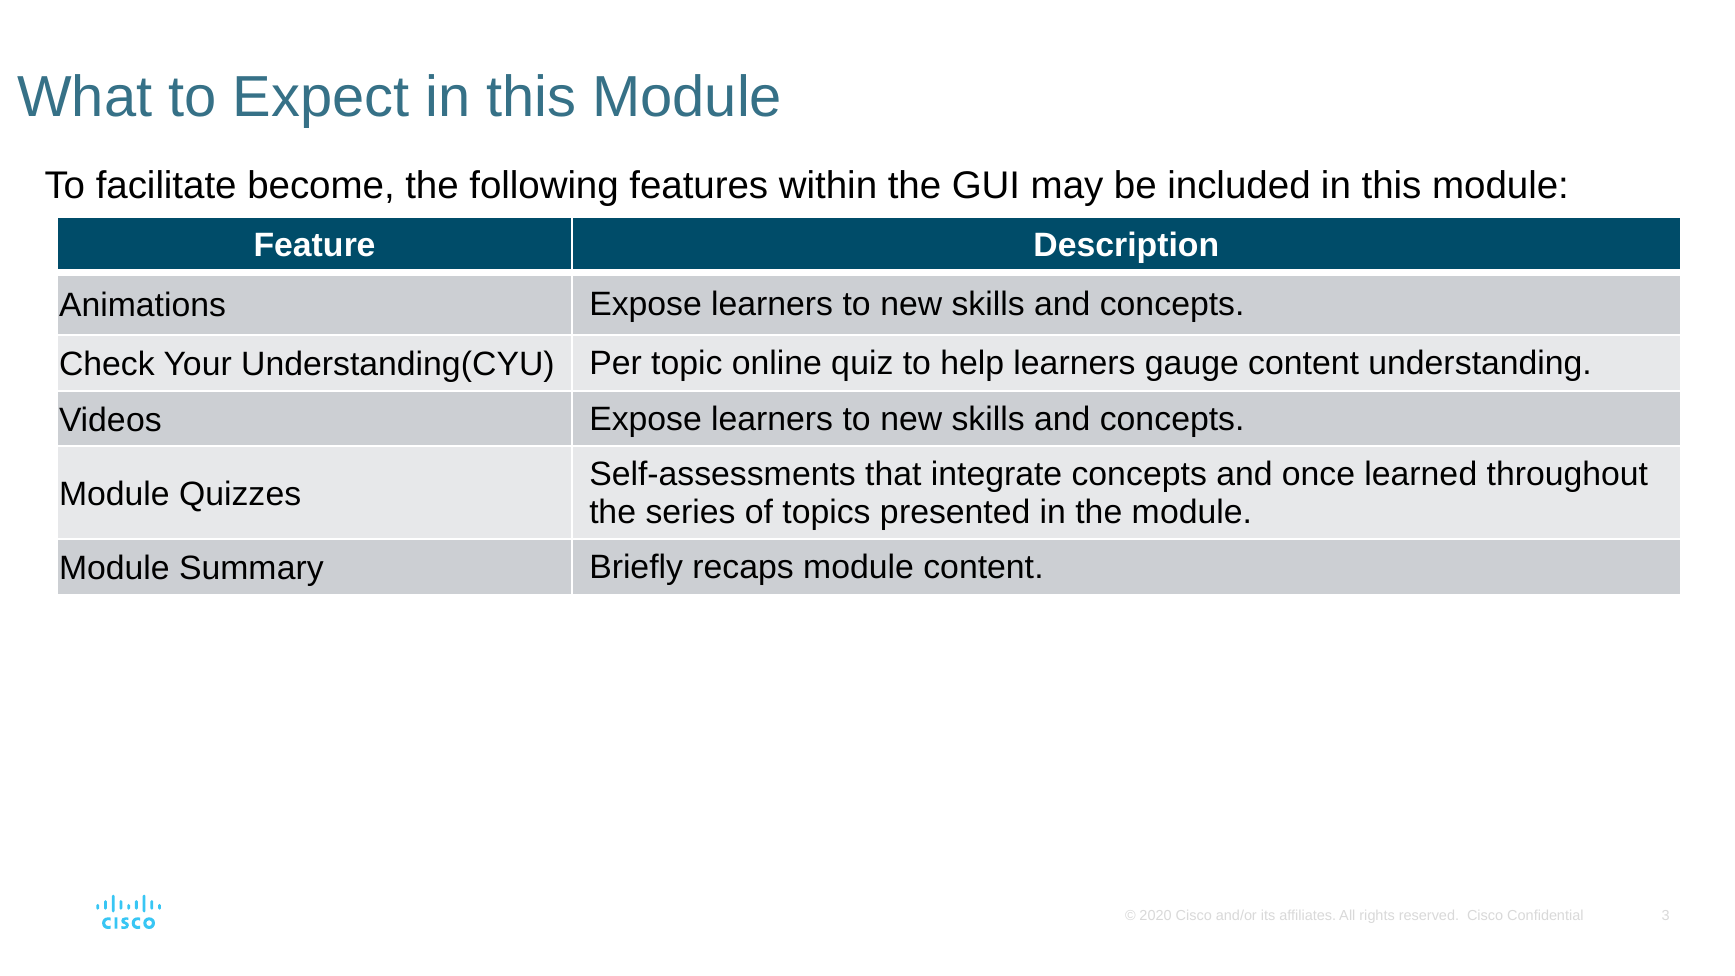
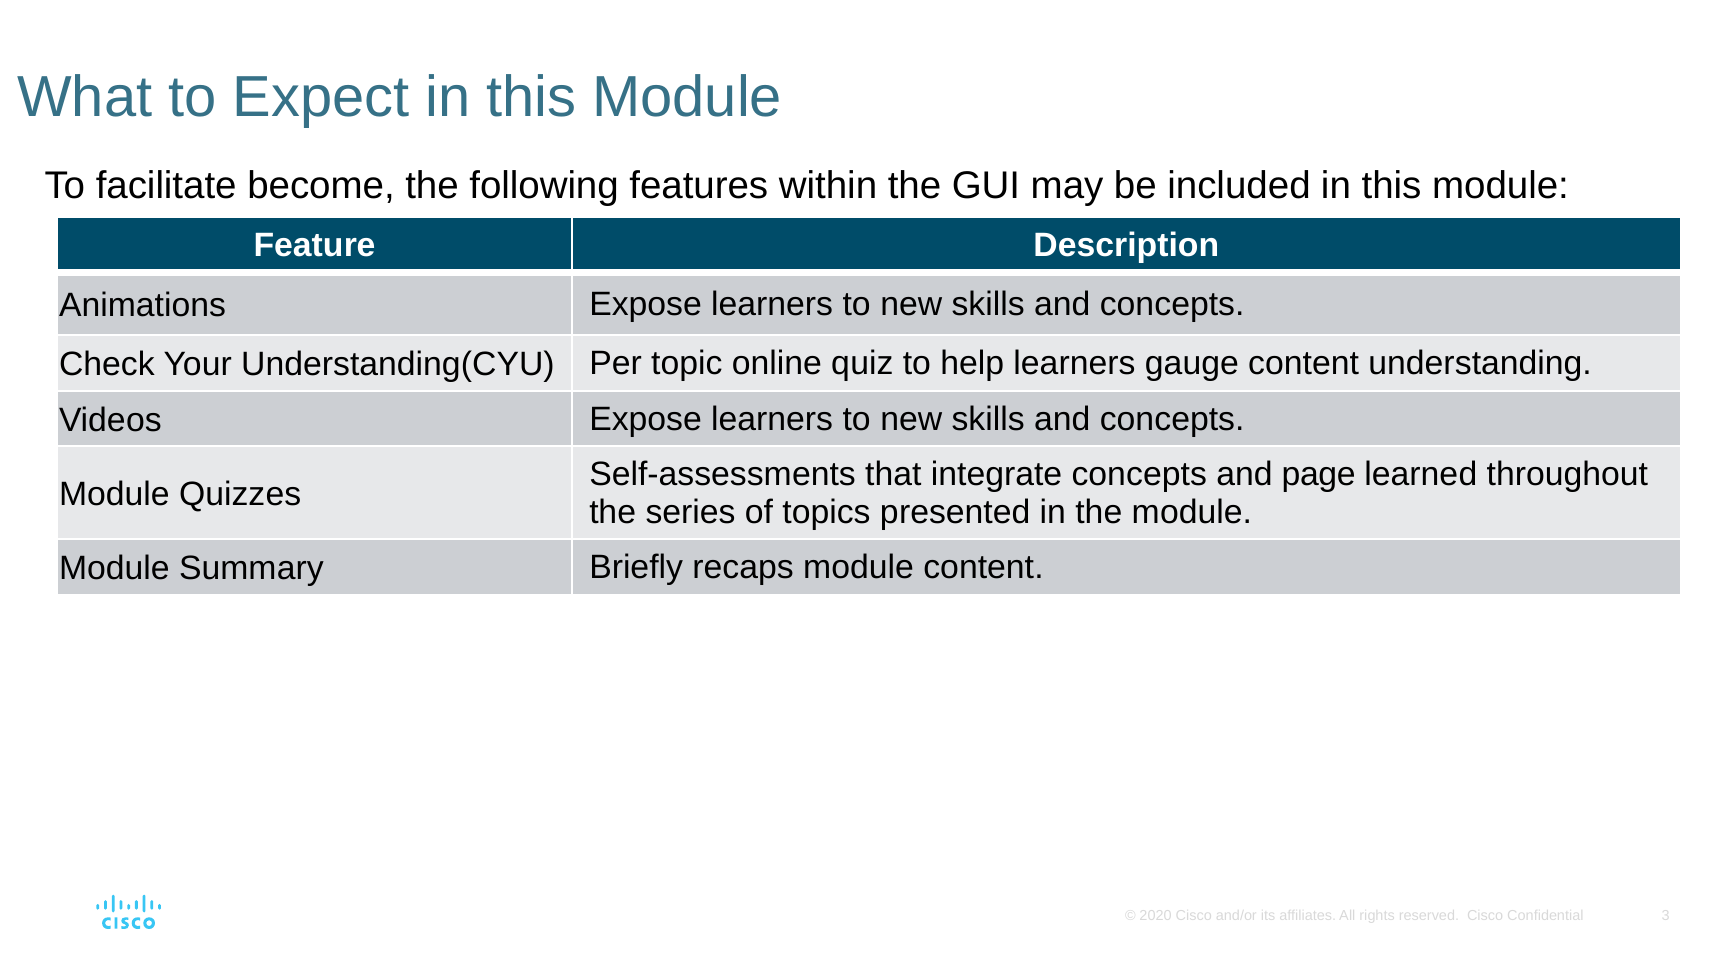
once: once -> page
